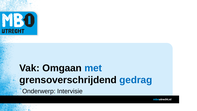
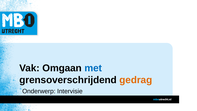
gedrag colour: blue -> orange
